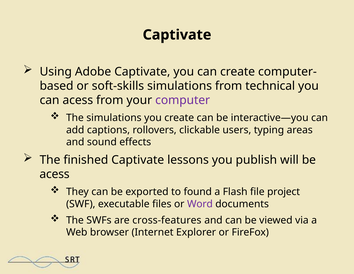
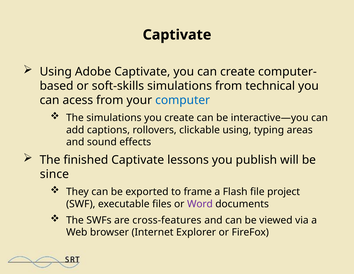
computer colour: purple -> blue
clickable users: users -> using
acess at (55, 174): acess -> since
found: found -> frame
